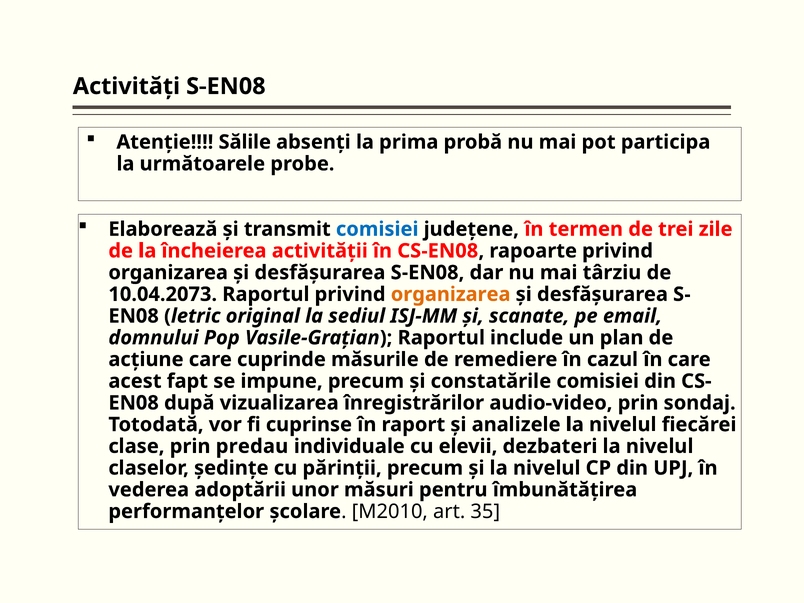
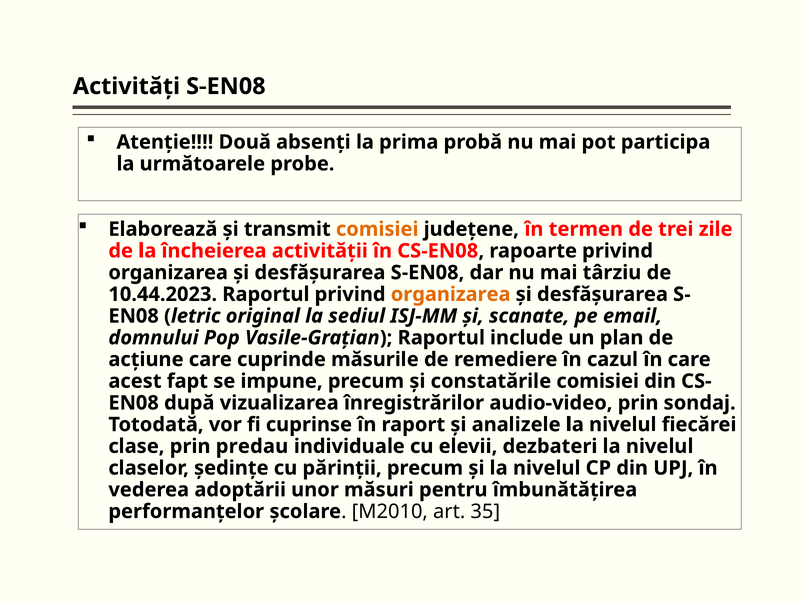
Sălile: Sălile -> Două
comisiei at (377, 229) colour: blue -> orange
10.04.2073: 10.04.2073 -> 10.44.2023
